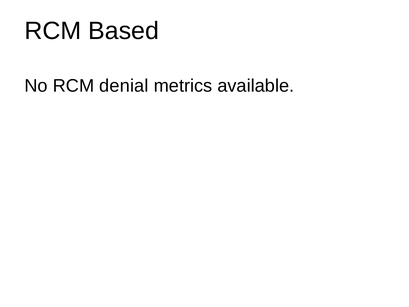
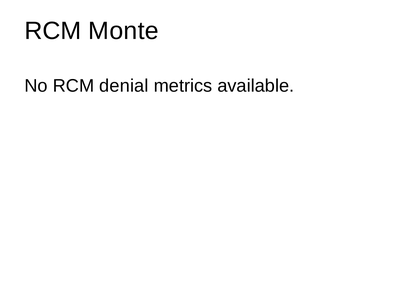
Based: Based -> Monte
